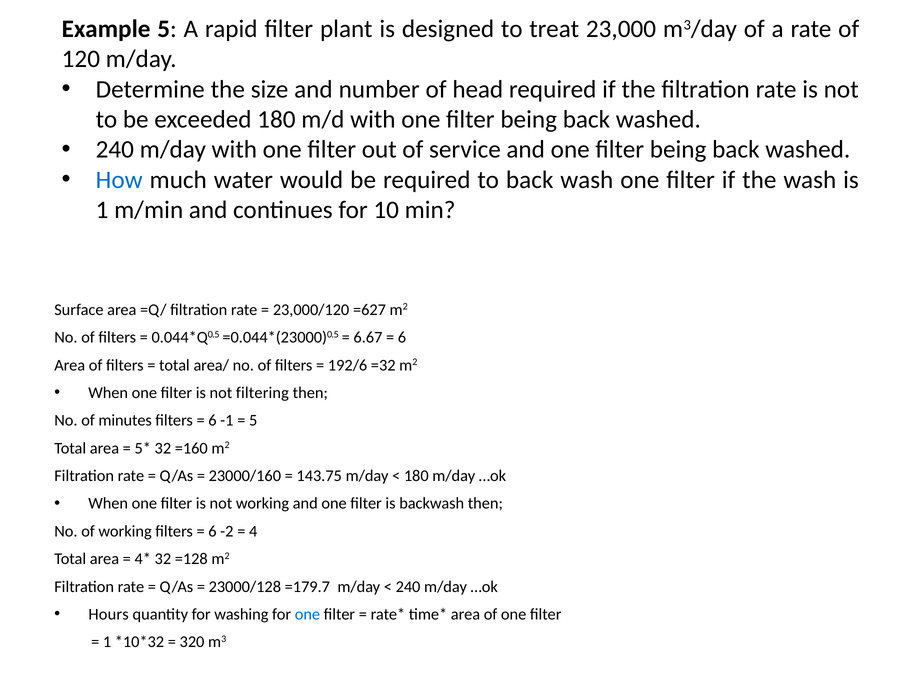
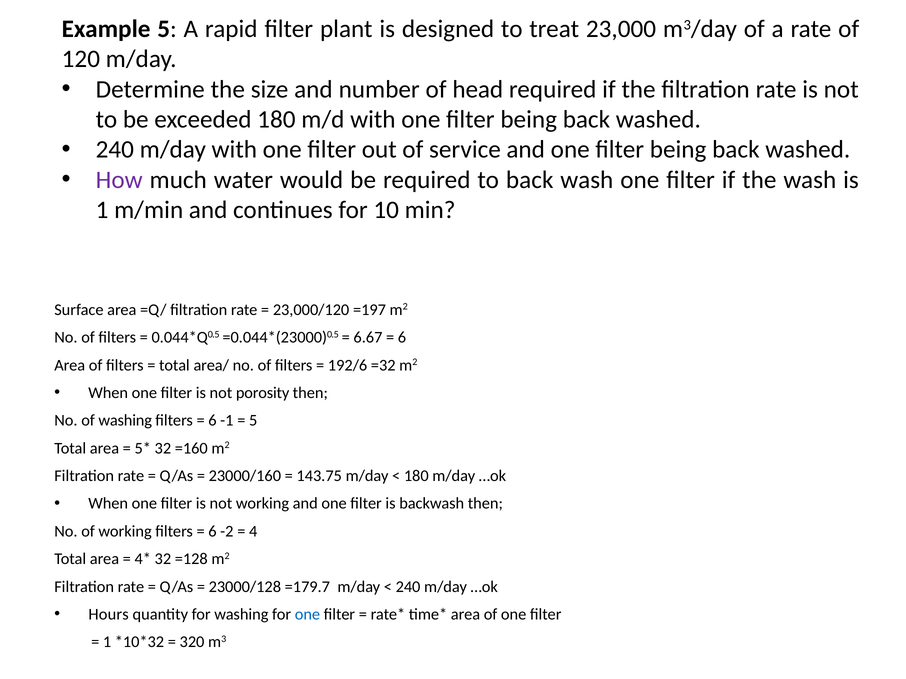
How colour: blue -> purple
=627: =627 -> =197
filtering: filtering -> porosity
of minutes: minutes -> washing
